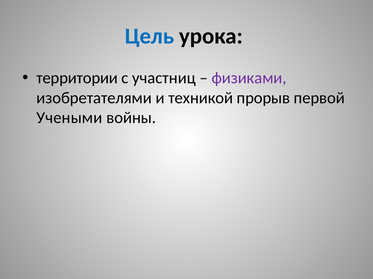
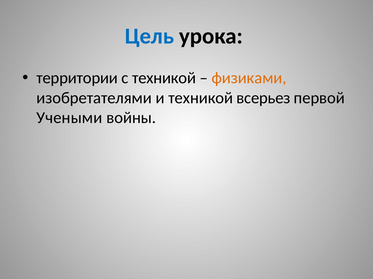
с участниц: участниц -> техникой
физиками colour: purple -> orange
прорыв: прорыв -> всерьез
